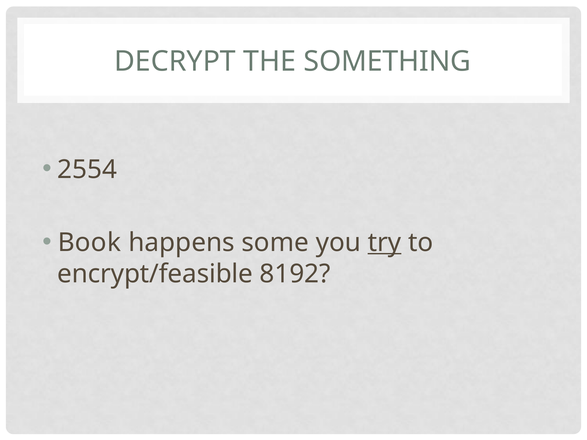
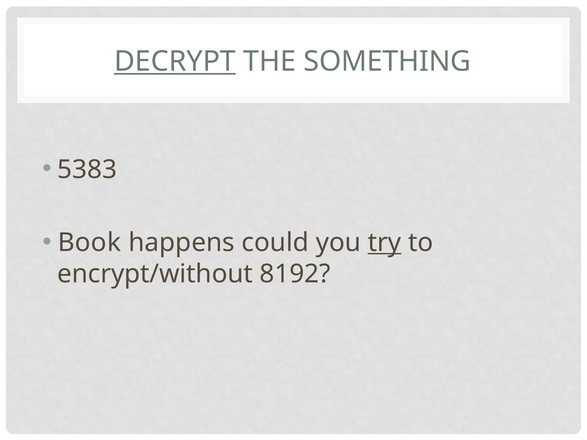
DECRYPT underline: none -> present
2554: 2554 -> 5383
some: some -> could
encrypt/feasible: encrypt/feasible -> encrypt/without
